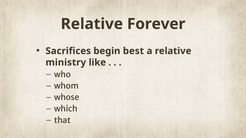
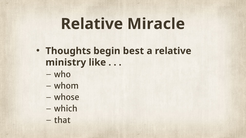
Forever: Forever -> Miracle
Sacrifices: Sacrifices -> Thoughts
